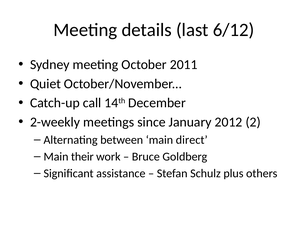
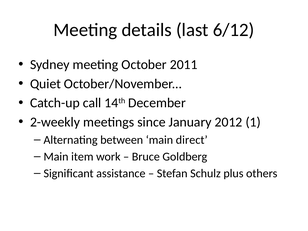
2: 2 -> 1
their: their -> item
